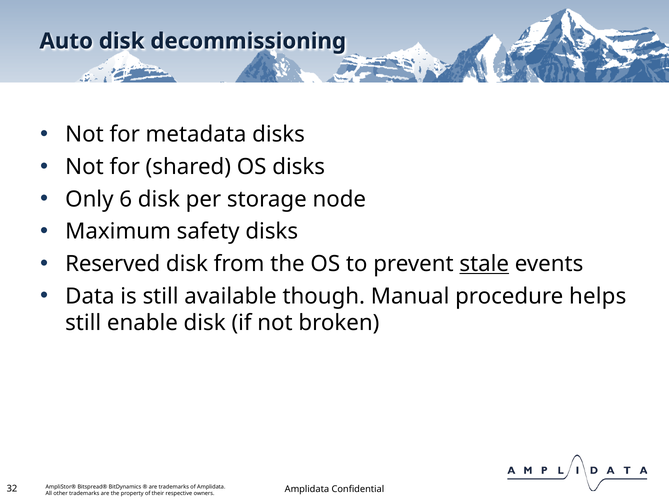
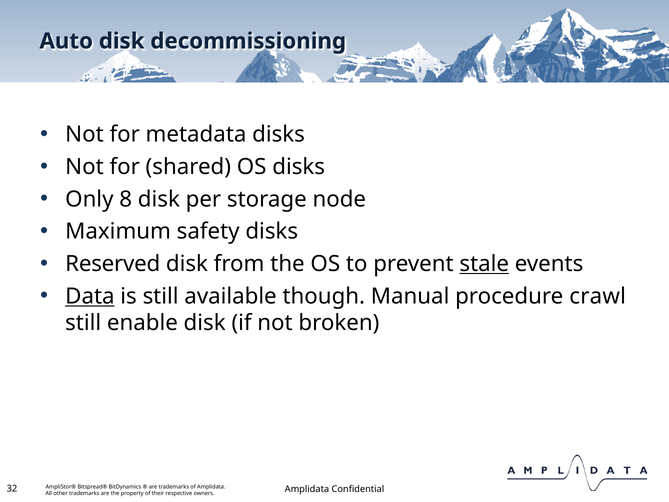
6: 6 -> 8
Data underline: none -> present
helps: helps -> crawl
